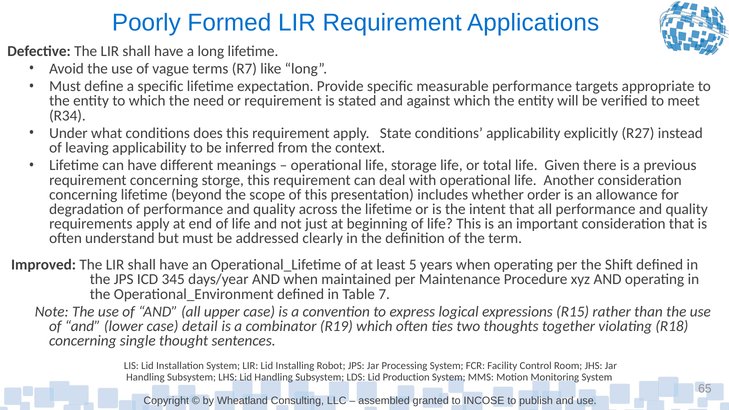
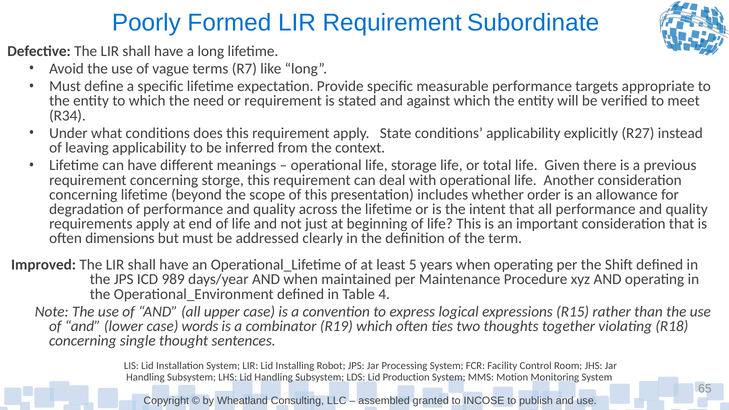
Applications: Applications -> Subordinate
understand: understand -> dimensions
345: 345 -> 989
7: 7 -> 4
detail: detail -> words
